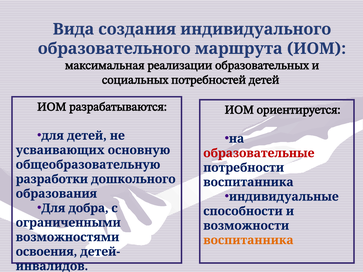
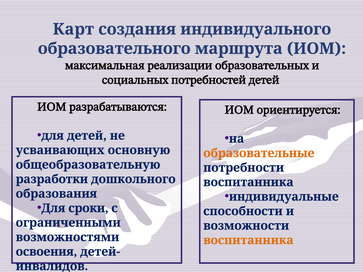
Вида: Вида -> Карт
образовательные colour: red -> orange
добра: добра -> сроки
